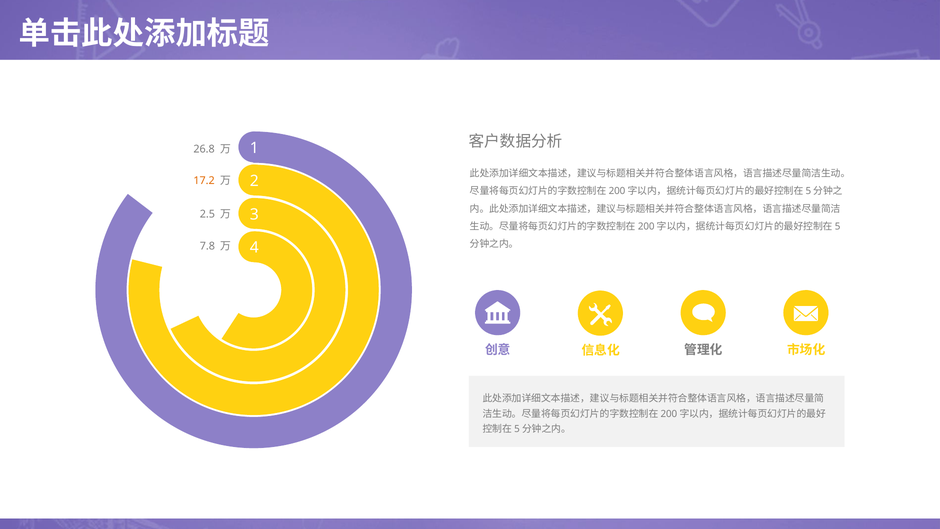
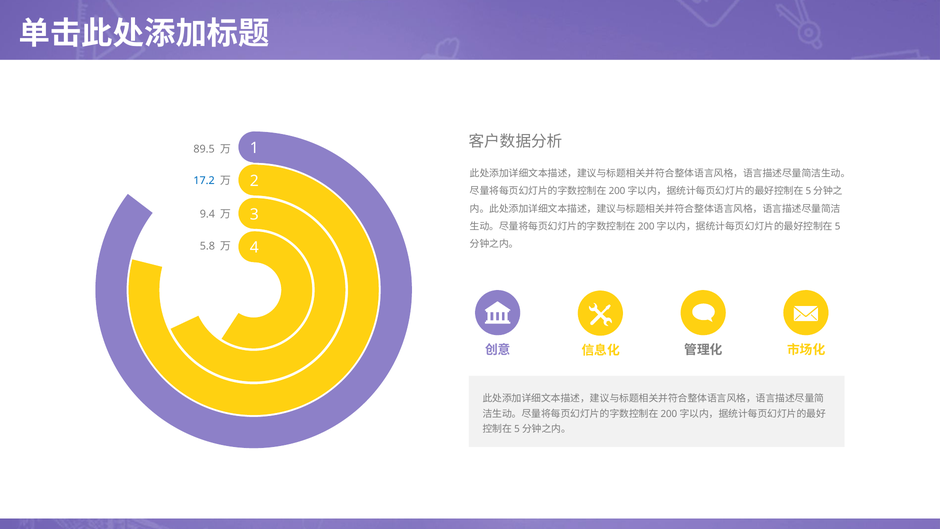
26.8: 26.8 -> 89.5
17.2 colour: orange -> blue
2.5: 2.5 -> 9.4
7.8: 7.8 -> 5.8
